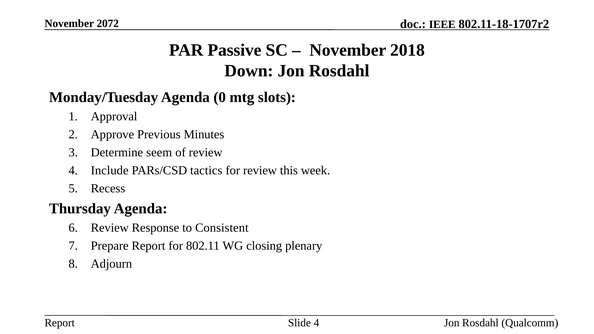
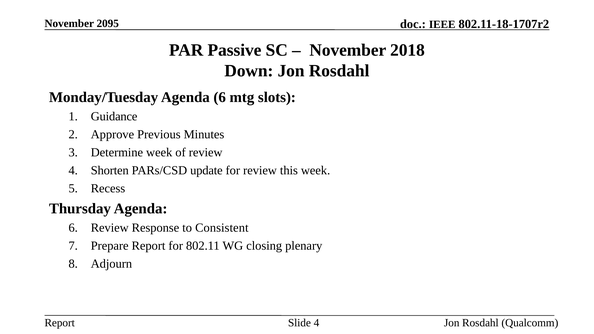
2072: 2072 -> 2095
Monday/Tuesday Agenda 0: 0 -> 6
Approval: Approval -> Guidance
Determine seem: seem -> week
Include: Include -> Shorten
tactics: tactics -> update
